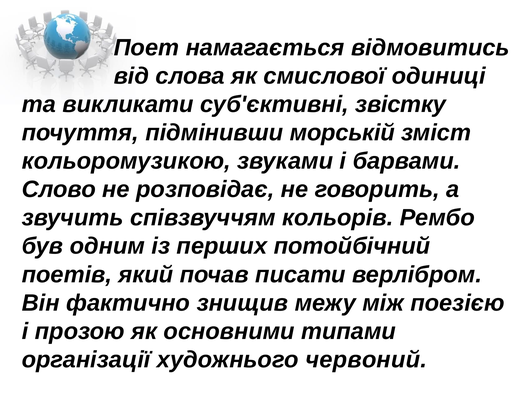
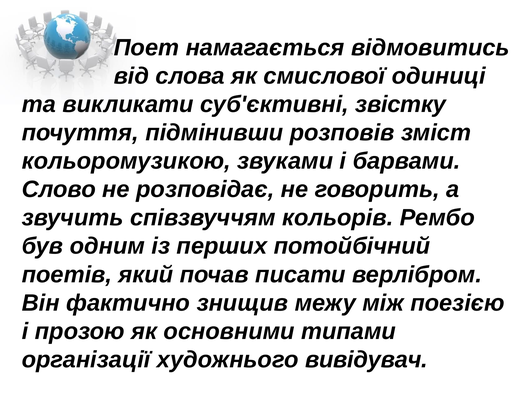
морській: морській -> розповів
червоний: червоний -> вивідувач
